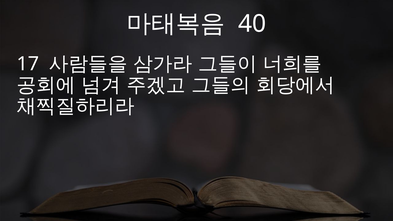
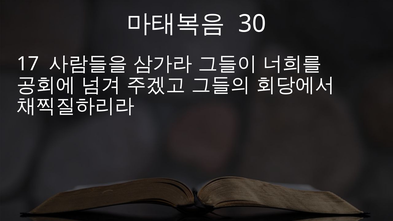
40: 40 -> 30
